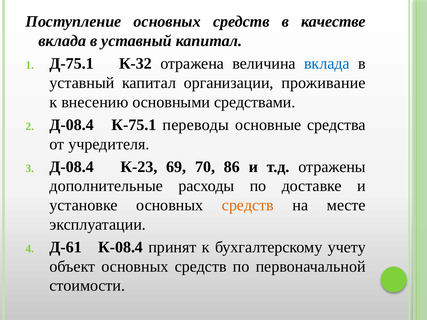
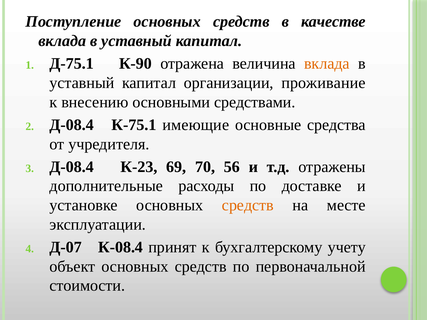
К-32: К-32 -> К-90
вклада at (327, 64) colour: blue -> orange
переводы: переводы -> имеющие
86: 86 -> 56
Д-61: Д-61 -> Д-07
